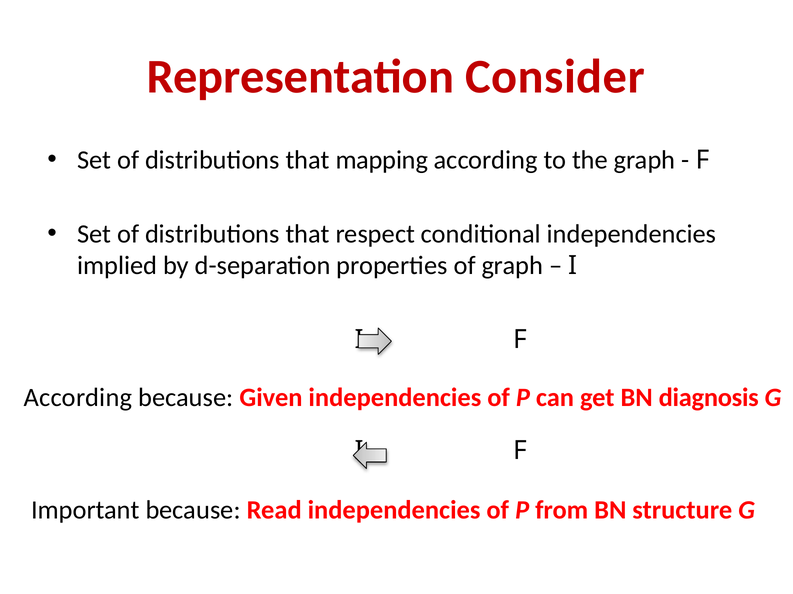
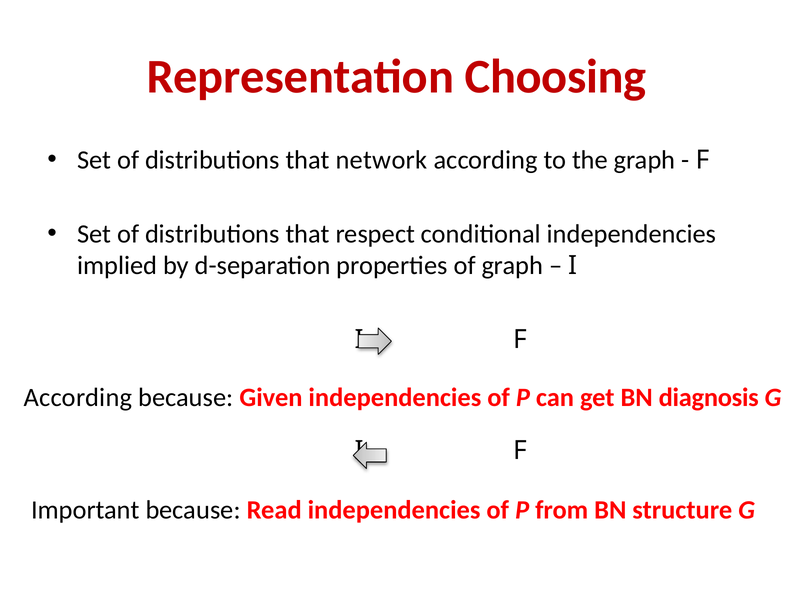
Consider: Consider -> Choosing
mapping: mapping -> network
